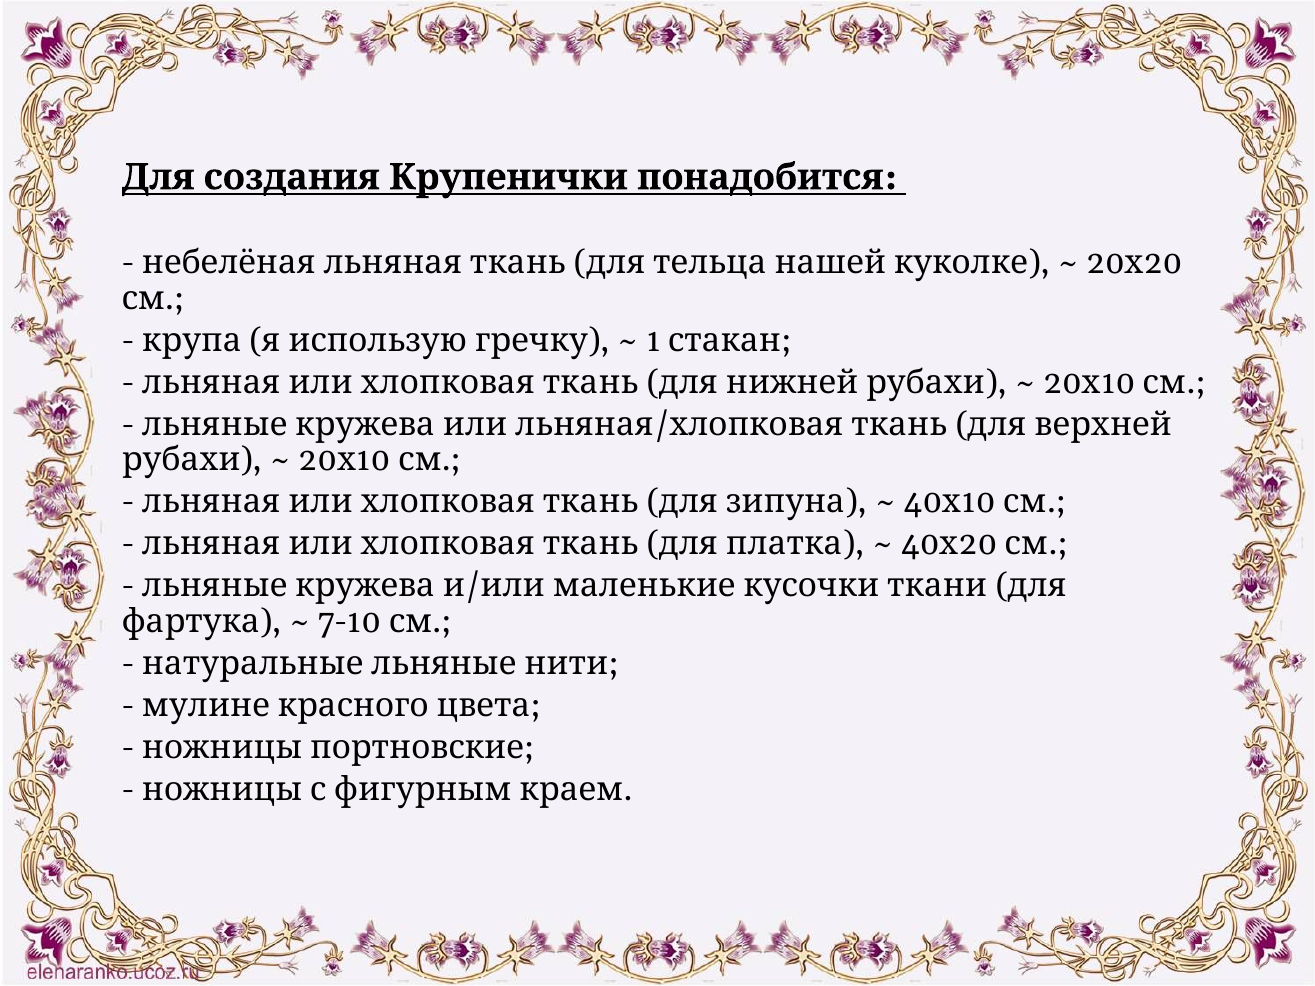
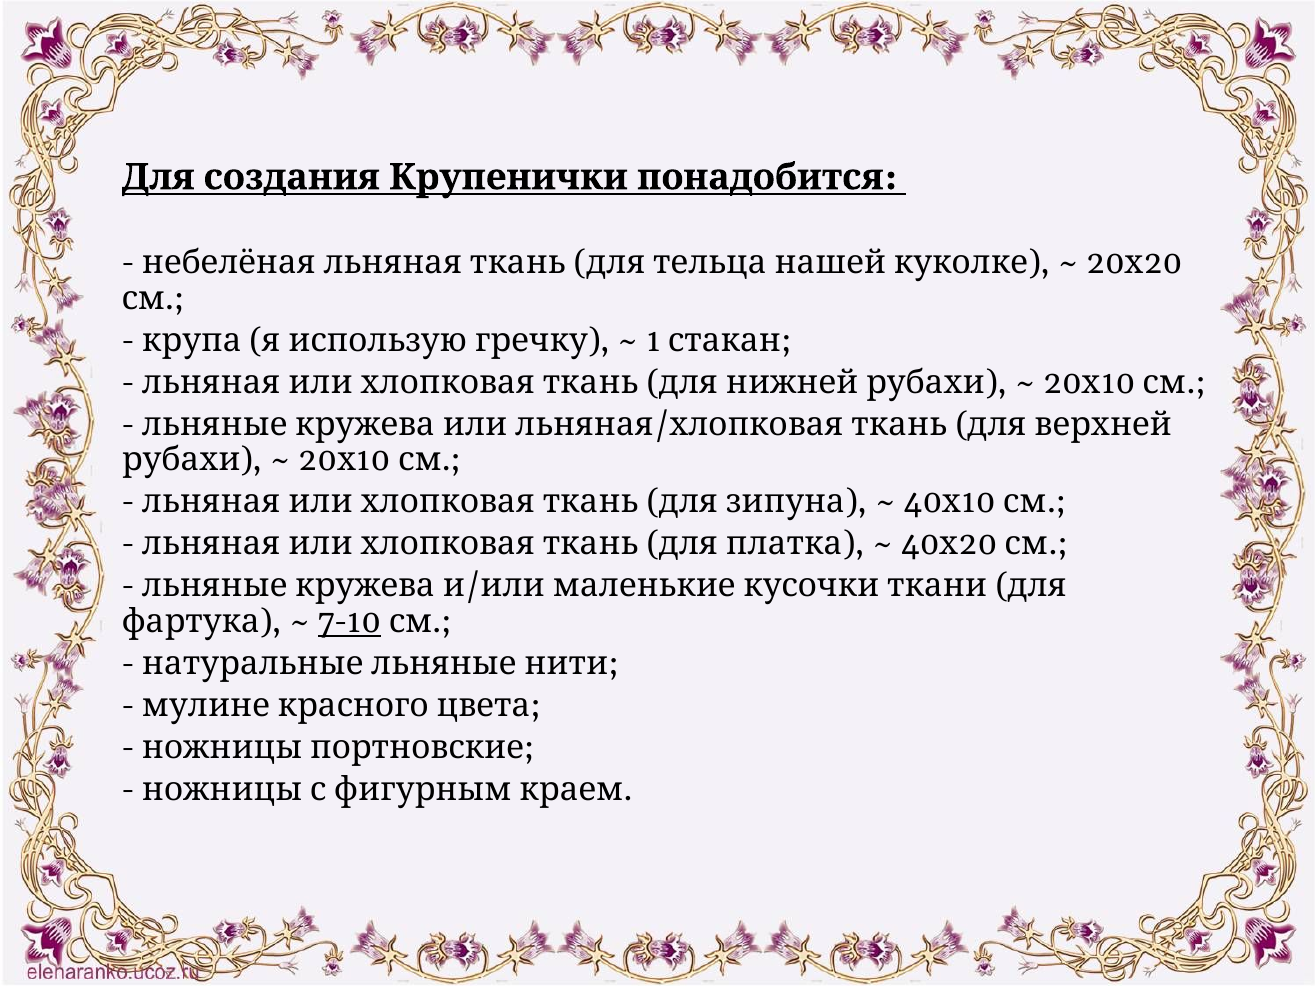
7-10 underline: none -> present
